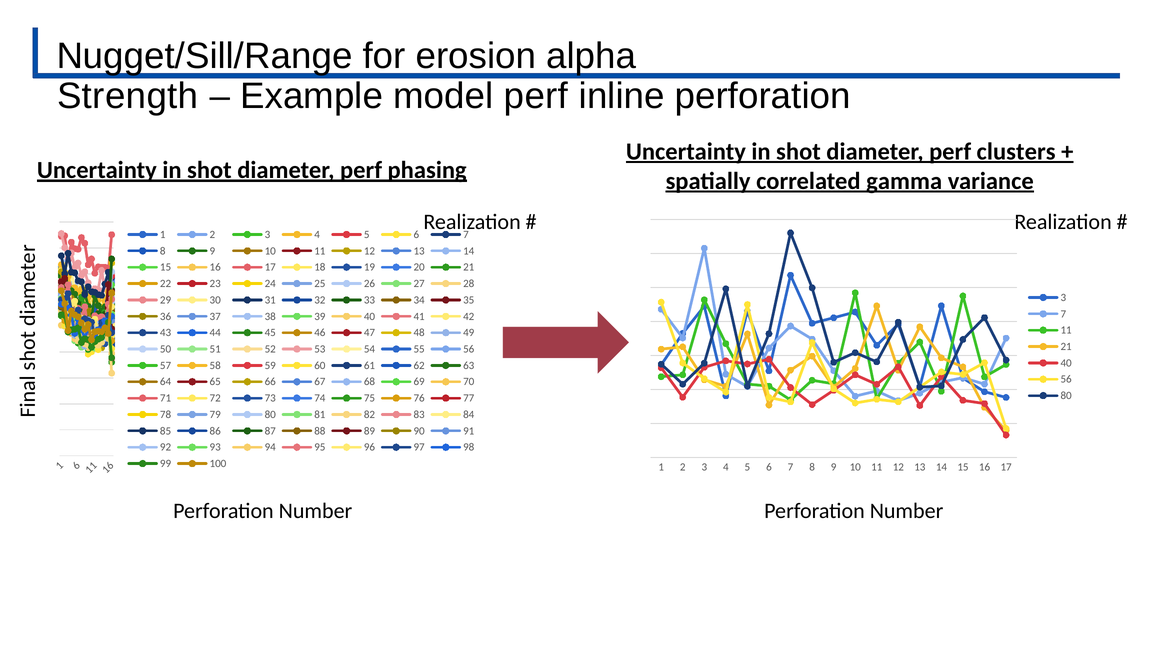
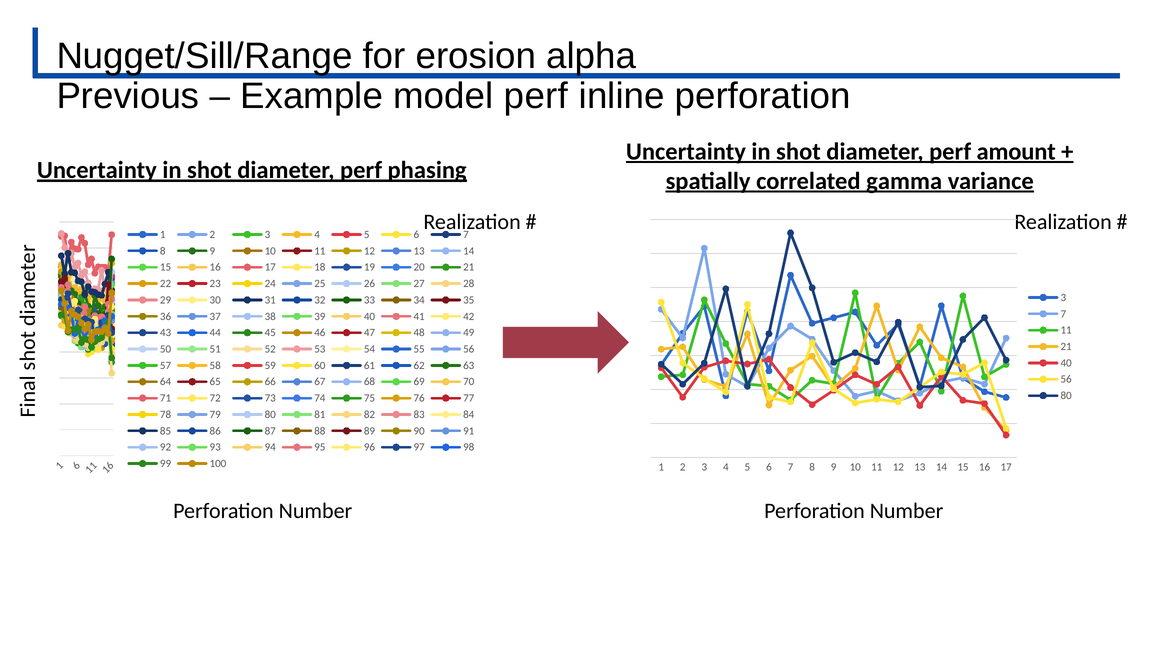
Strength: Strength -> Previous
clusters: clusters -> amount
